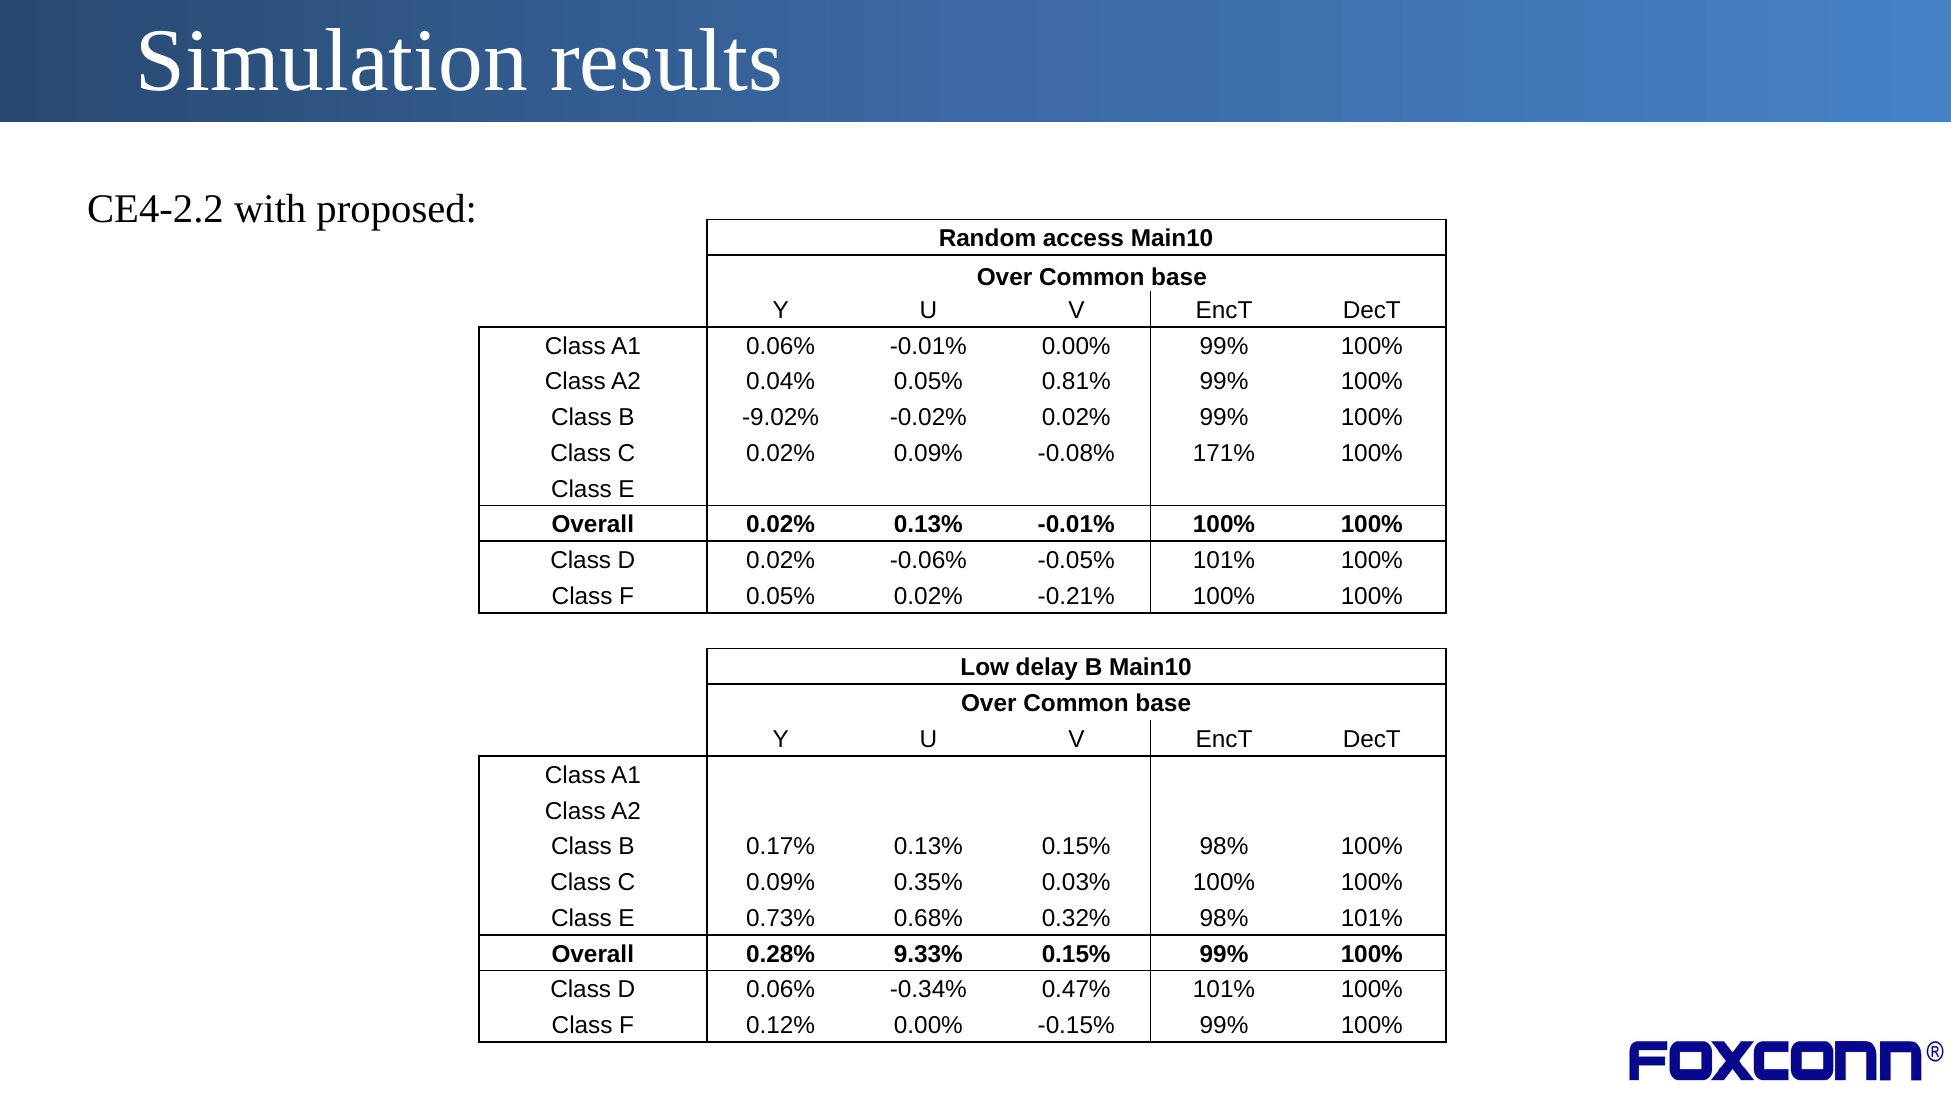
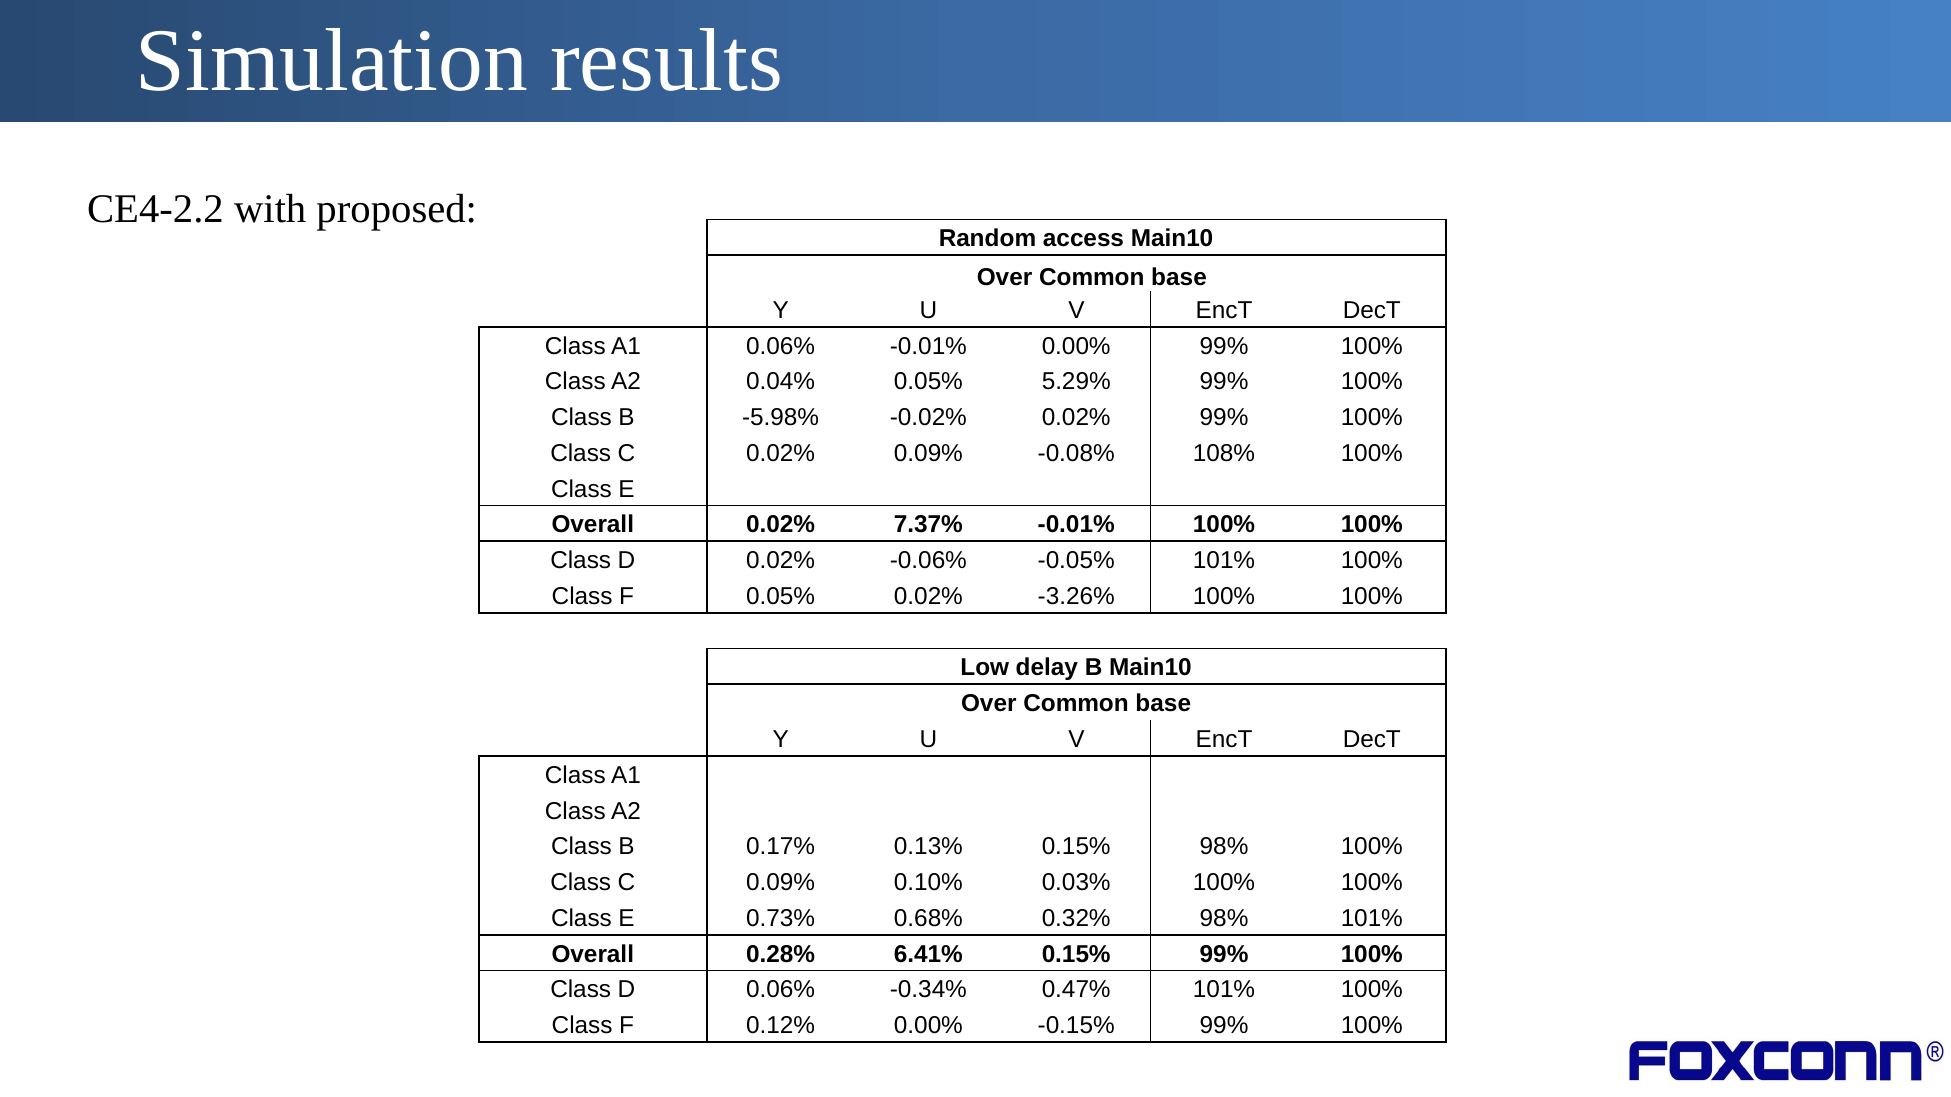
0.81%: 0.81% -> 5.29%
-9.02%: -9.02% -> -5.98%
171%: 171% -> 108%
0.02% 0.13%: 0.13% -> 7.37%
-0.21%: -0.21% -> -3.26%
0.35%: 0.35% -> 0.10%
9.33%: 9.33% -> 6.41%
